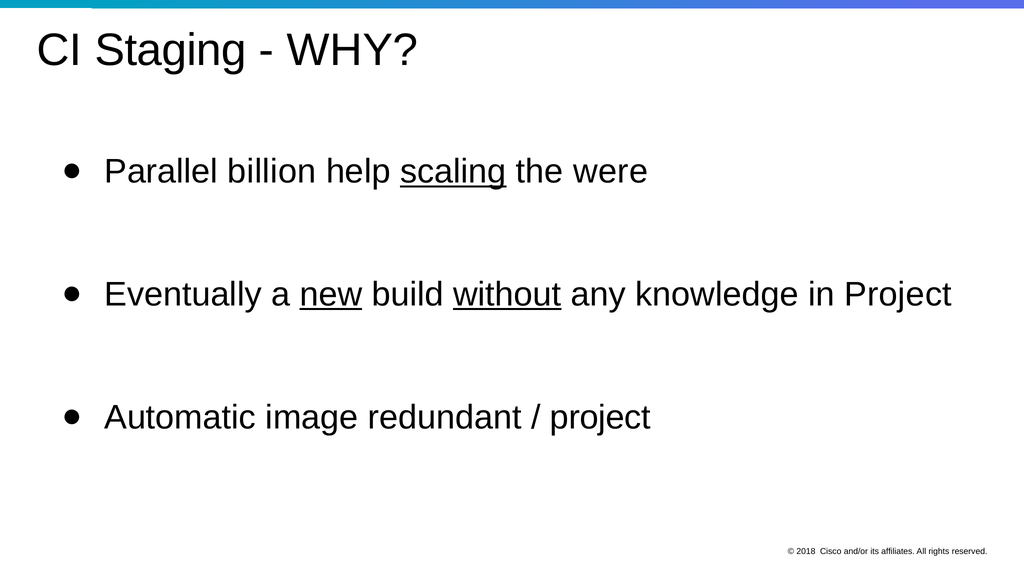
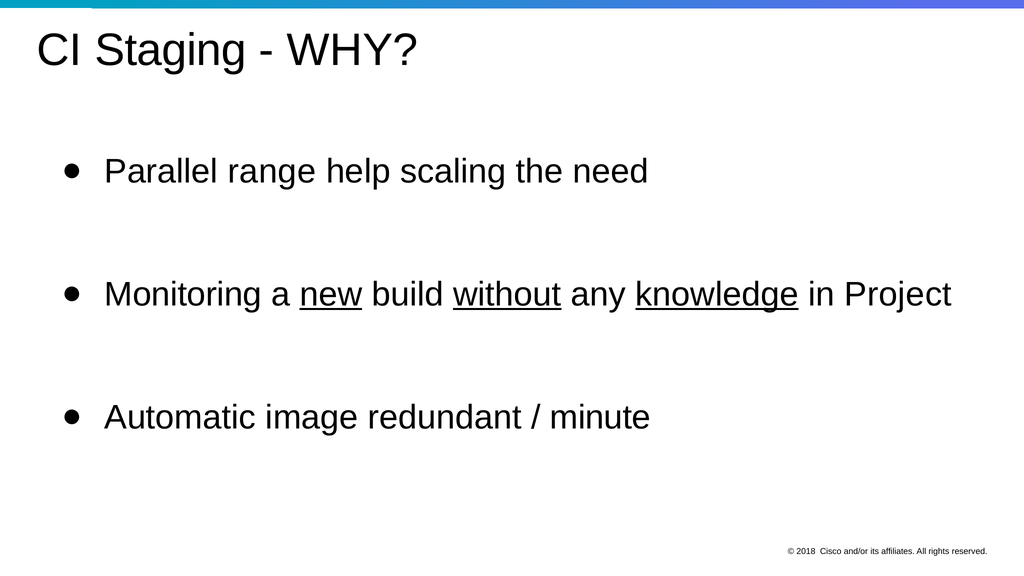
billion: billion -> range
scaling underline: present -> none
were: were -> need
Eventually: Eventually -> Monitoring
knowledge underline: none -> present
project at (600, 417): project -> minute
